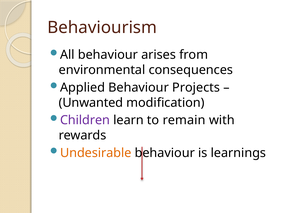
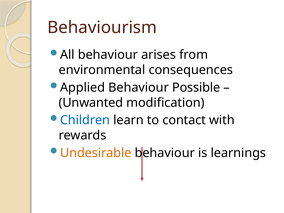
Projects: Projects -> Possible
Children colour: purple -> blue
remain: remain -> contact
